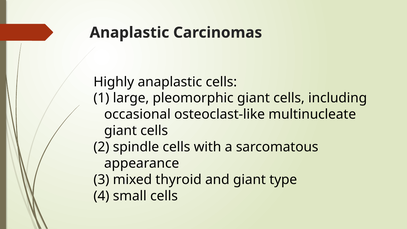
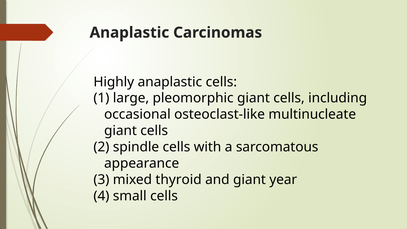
type: type -> year
